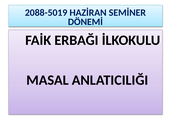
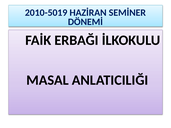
2088-5019: 2088-5019 -> 2010-5019
